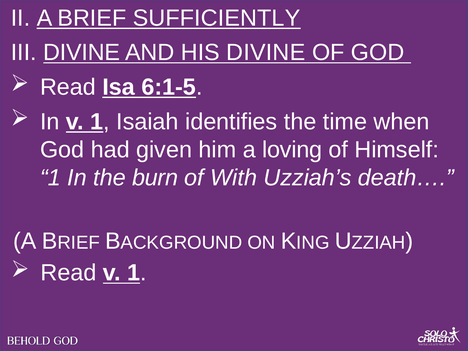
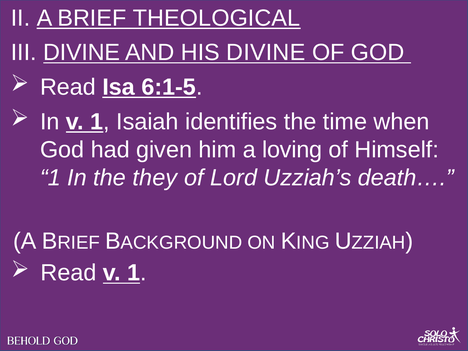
SUFFICIENTLY: SUFFICIENTLY -> THEOLOGICAL
burn: burn -> they
With: With -> Lord
